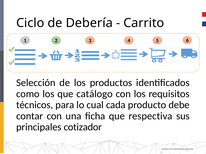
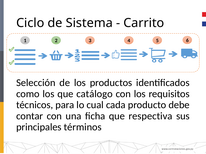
Debería: Debería -> Sistema
cotizador: cotizador -> términos
